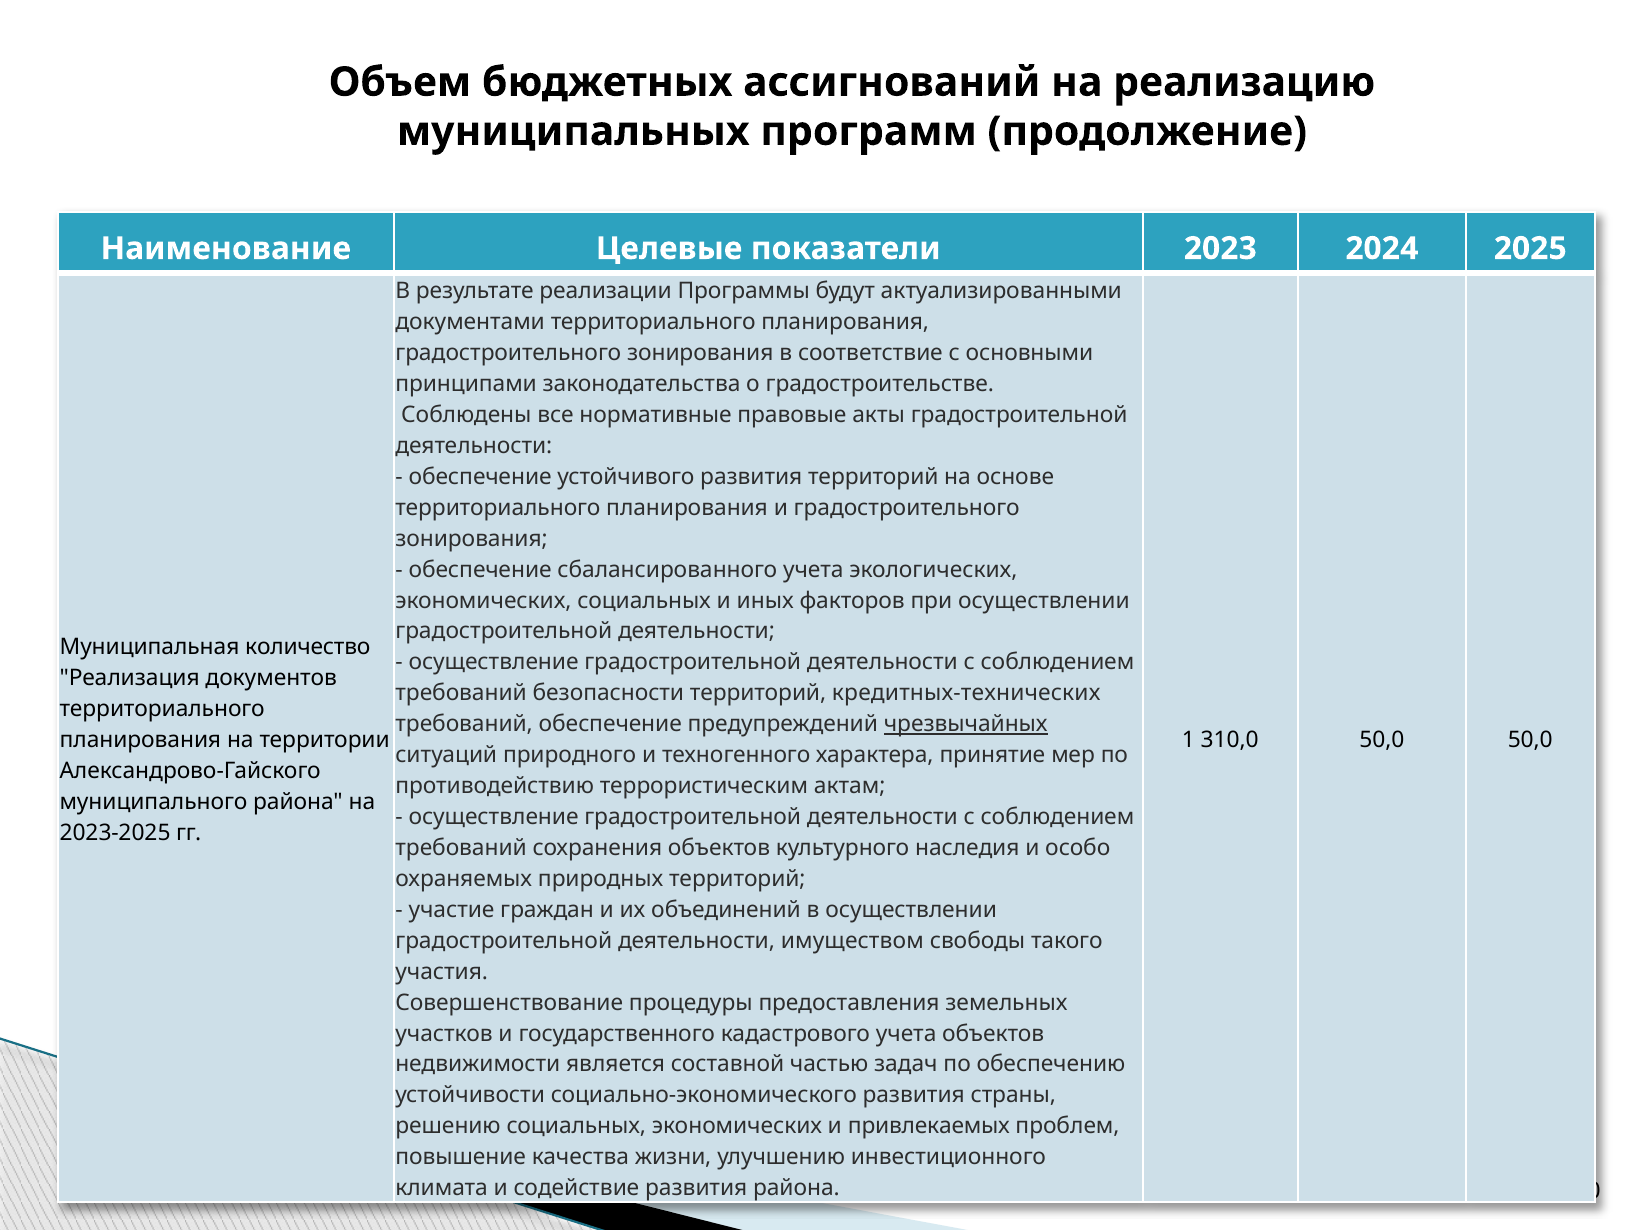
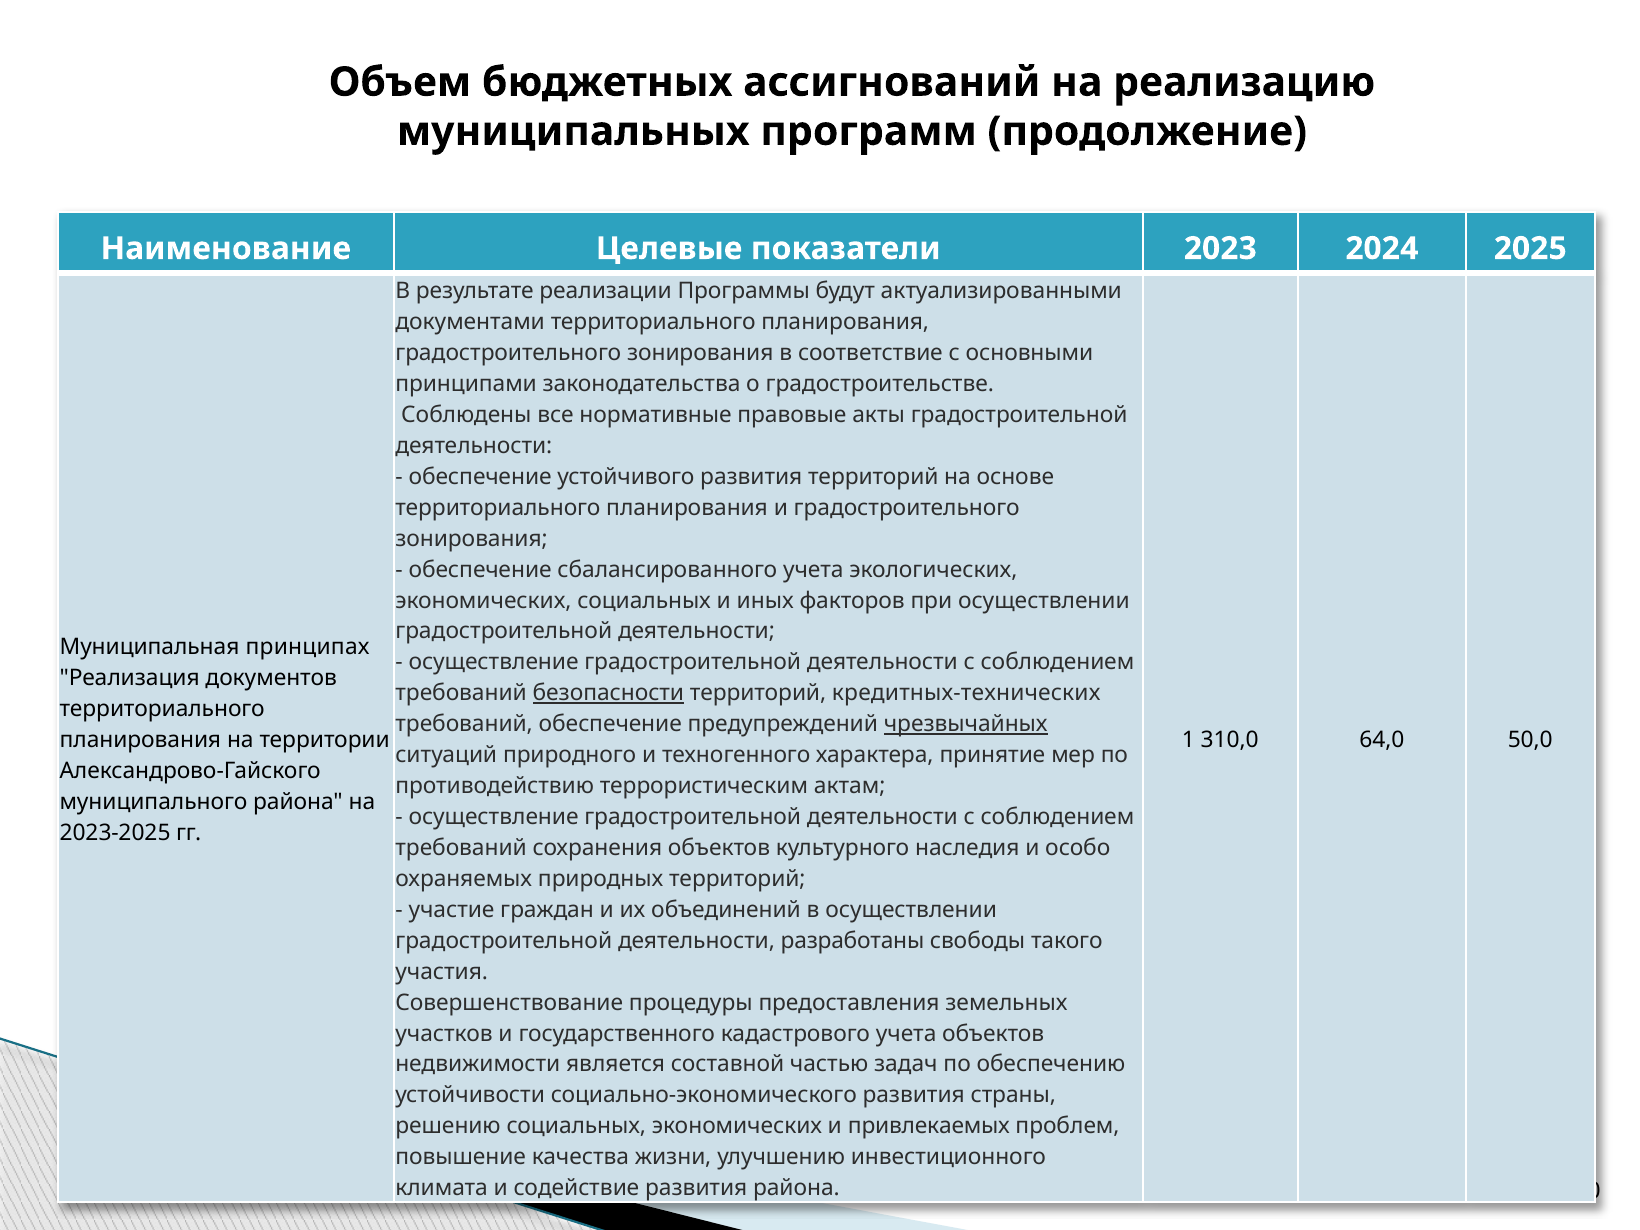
количество: количество -> принципах
безопасности underline: none -> present
310,0 50,0: 50,0 -> 64,0
имуществом: имуществом -> разработаны
